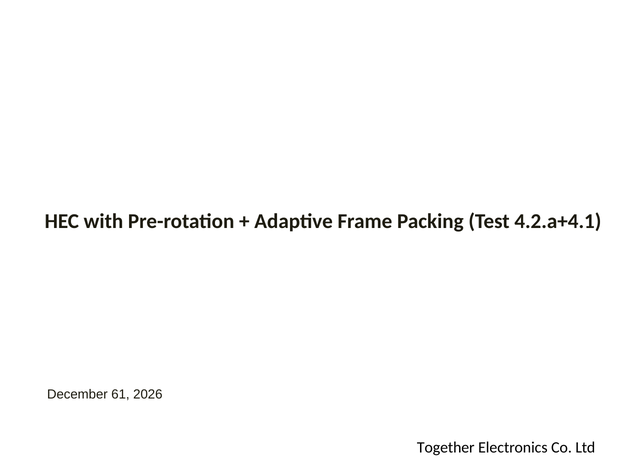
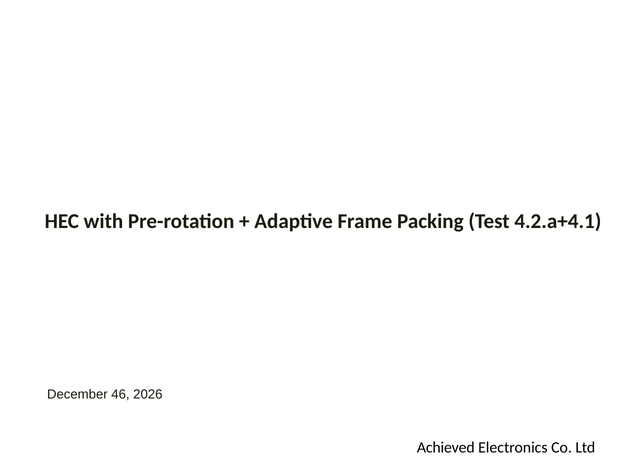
61: 61 -> 46
Together: Together -> Achieved
